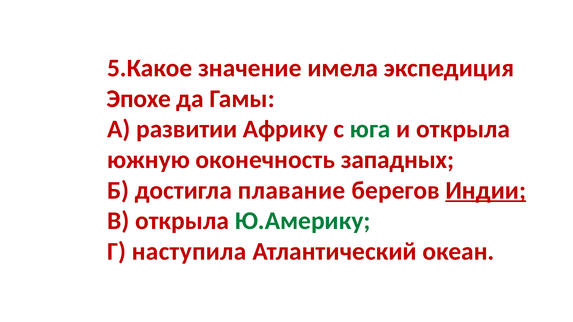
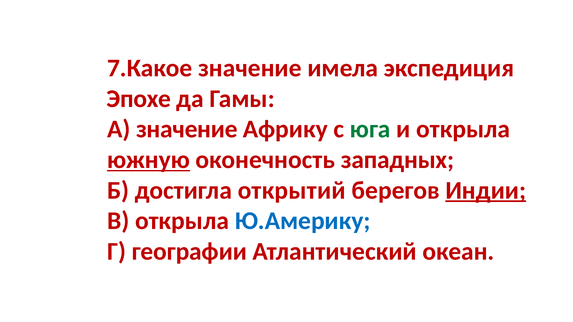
5.Какое: 5.Какое -> 7.Какое
А развитии: развитии -> значение
южную underline: none -> present
плавание: плавание -> открытий
Ю.Америку colour: green -> blue
наступила: наступила -> географии
